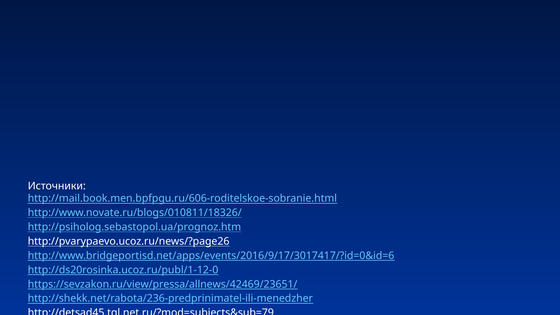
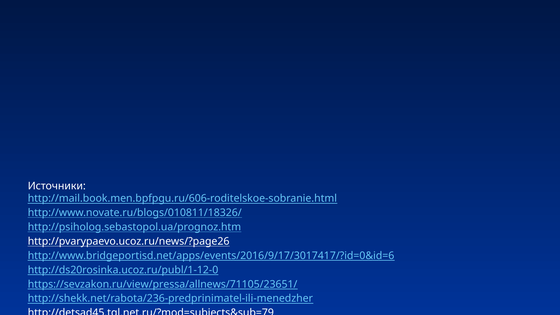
https://sevzakon.ru/view/pressa/allnews/42469/23651/: https://sevzakon.ru/view/pressa/allnews/42469/23651/ -> https://sevzakon.ru/view/pressa/allnews/71105/23651/
